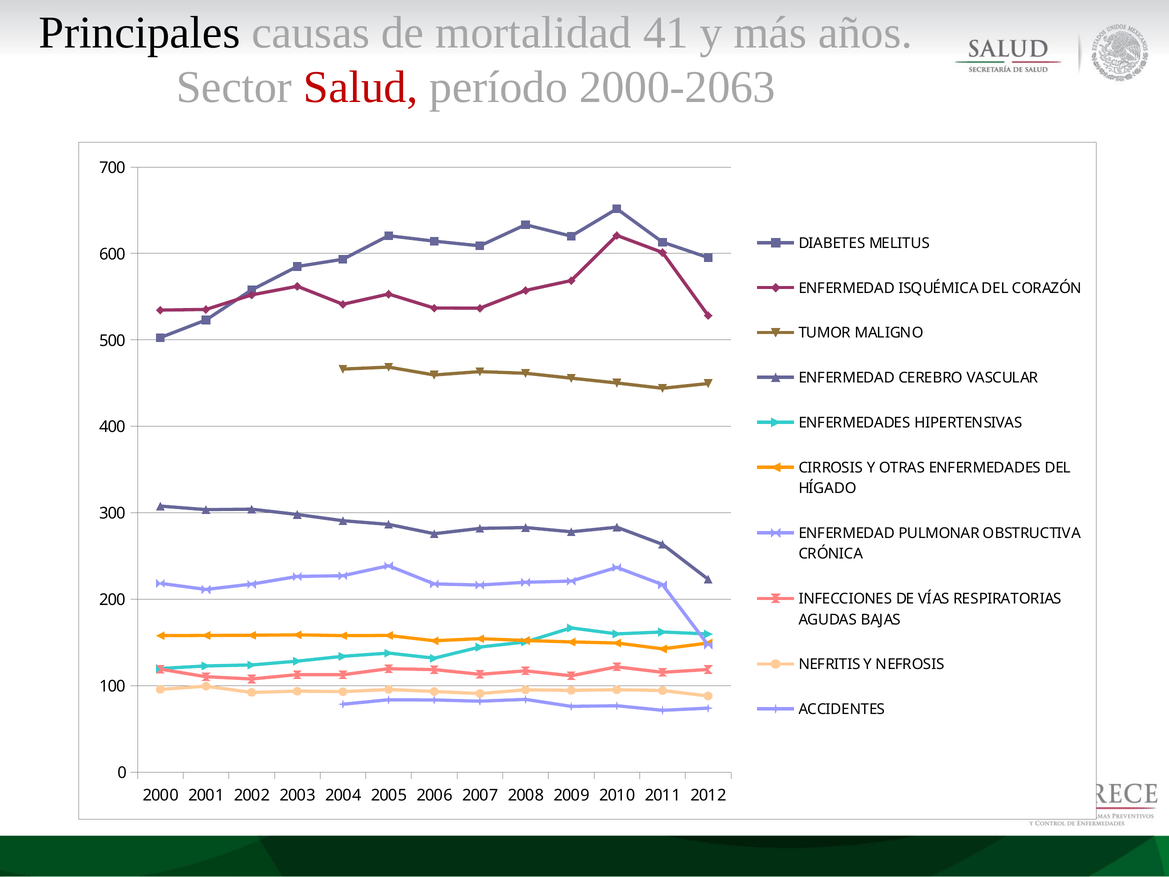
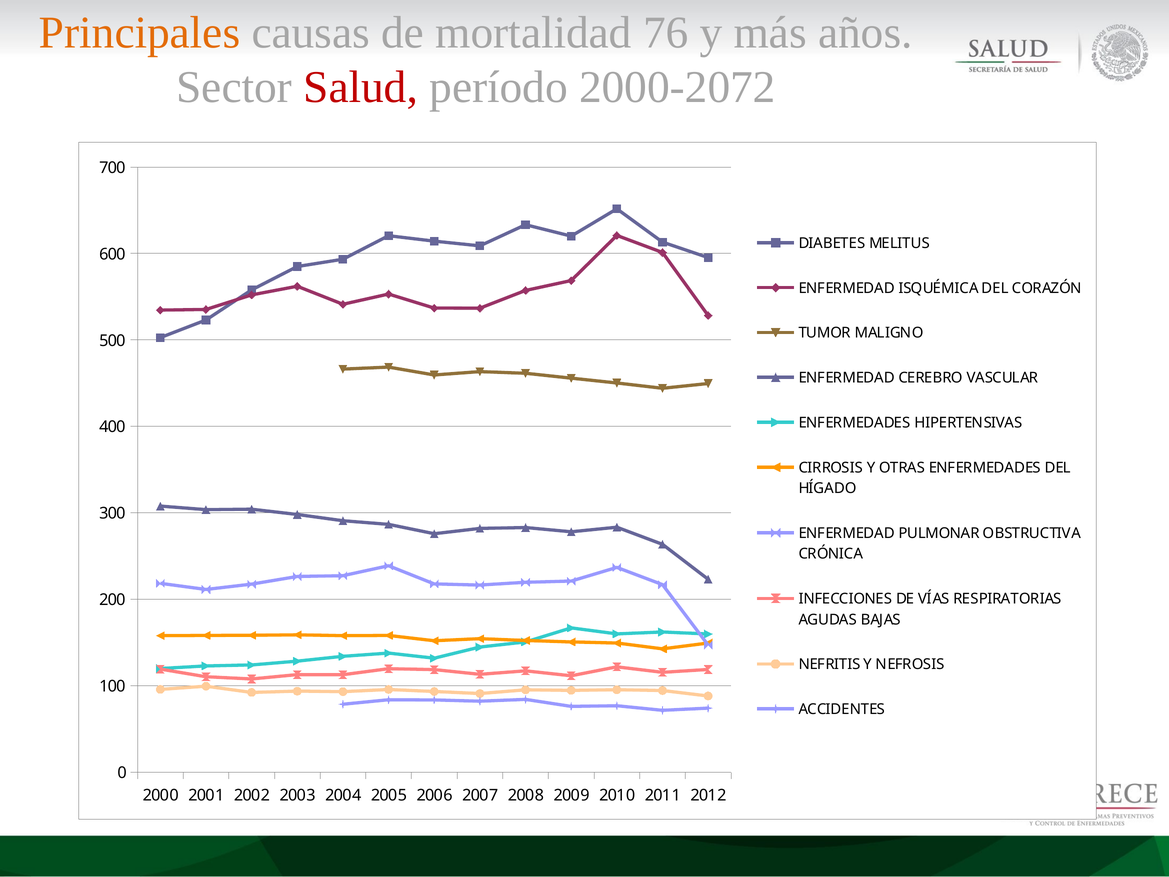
Principales colour: black -> orange
41: 41 -> 76
2000-2063: 2000-2063 -> 2000-2072
